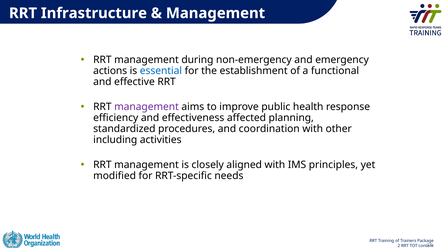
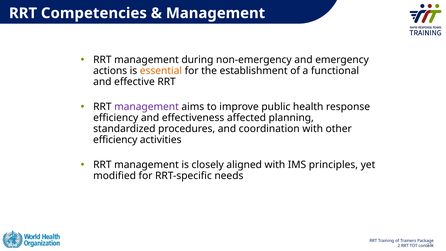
Infrastructure: Infrastructure -> Competencies
essential colour: blue -> orange
including at (115, 140): including -> efficiency
